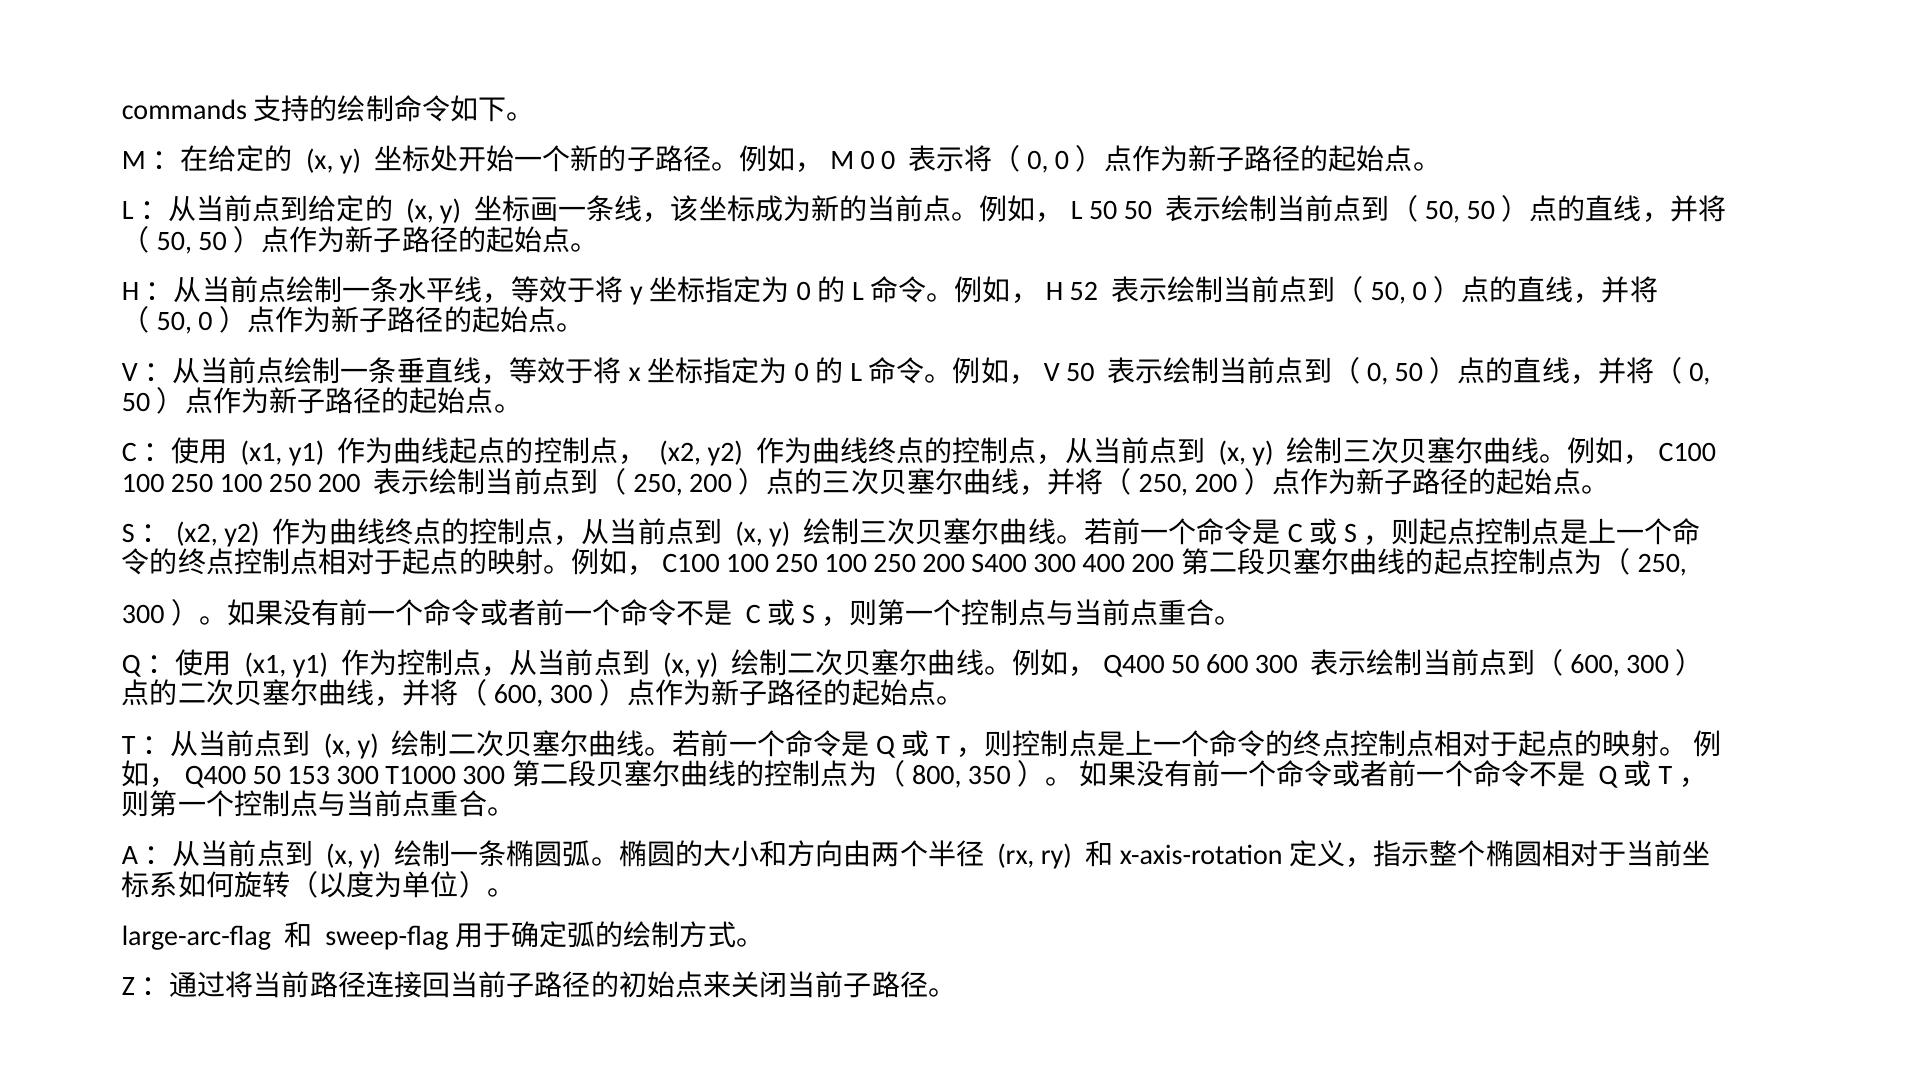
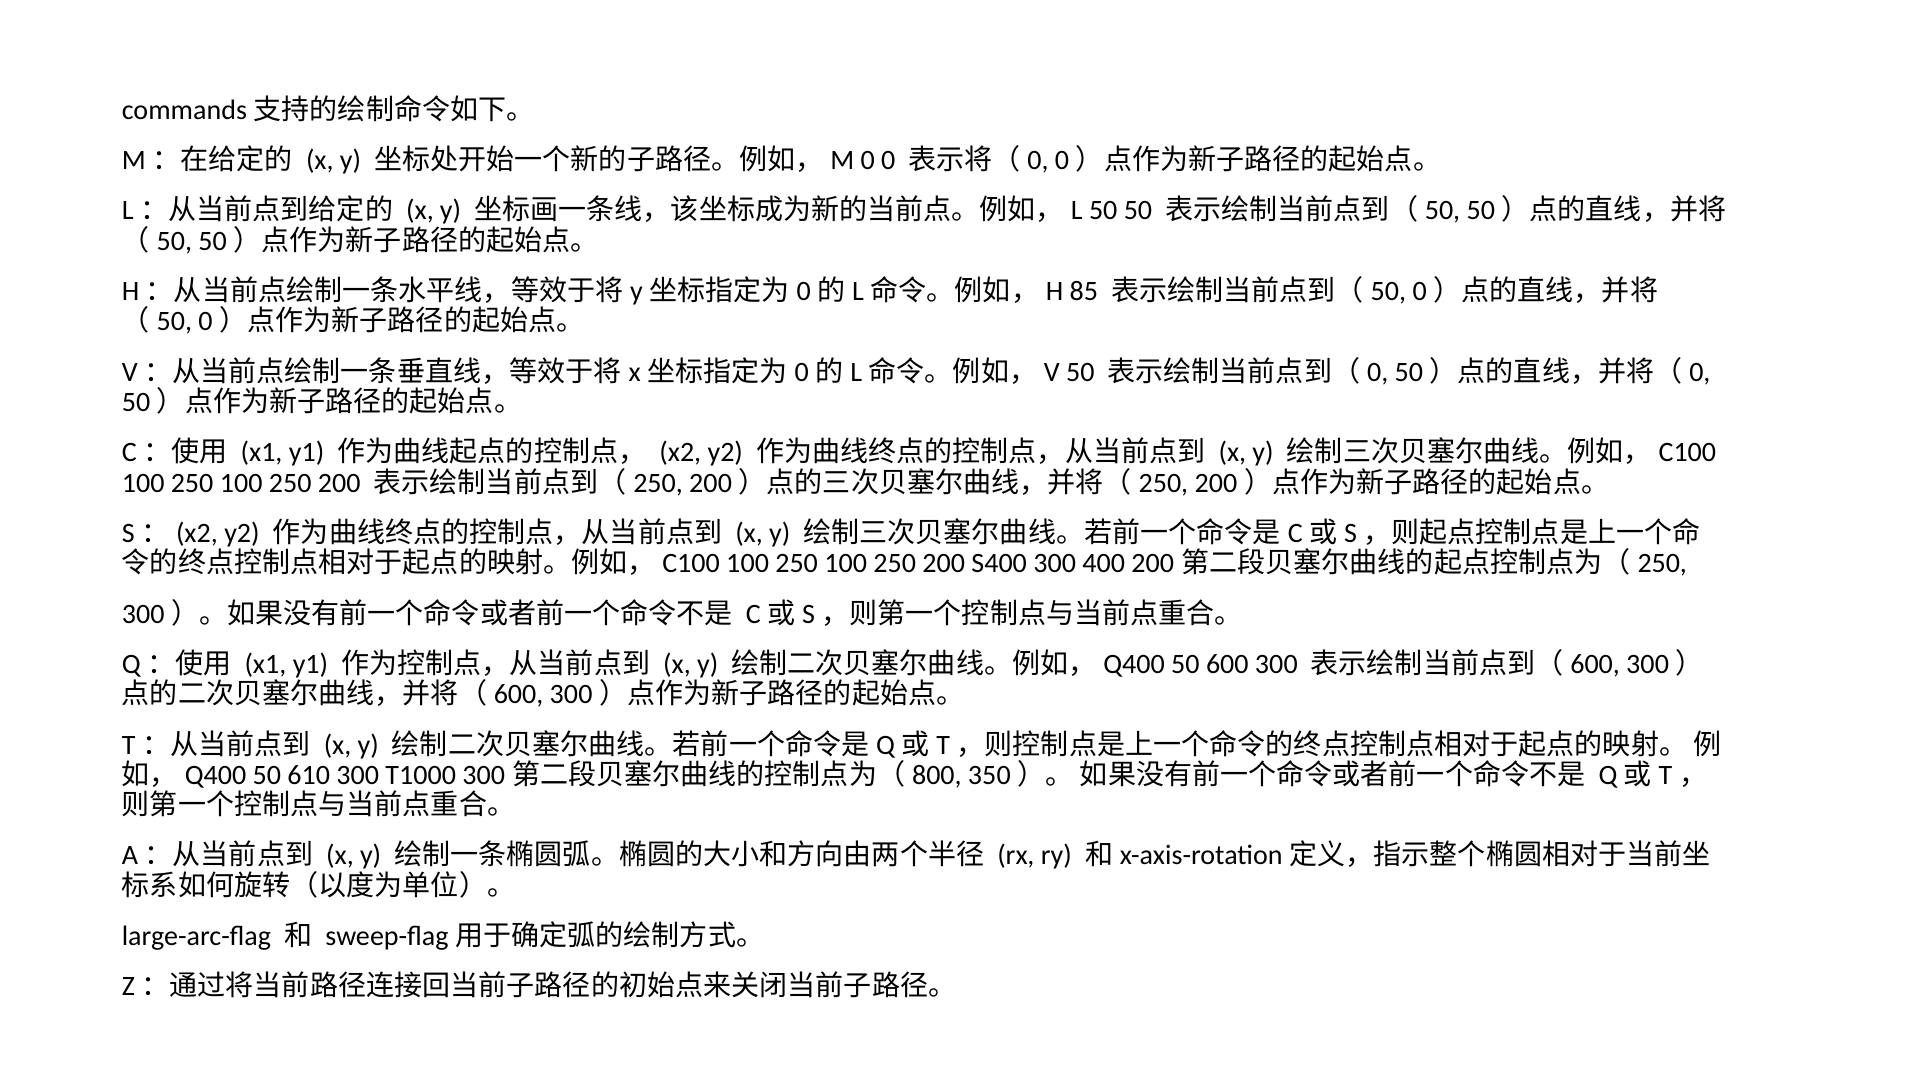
52: 52 -> 85
153: 153 -> 610
